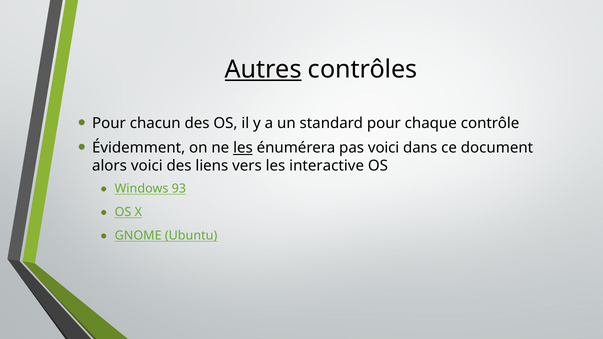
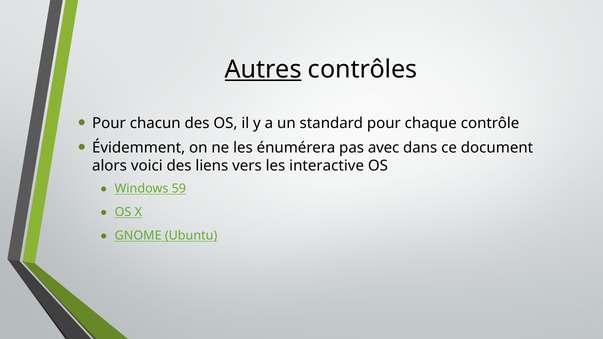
les at (243, 148) underline: present -> none
pas voici: voici -> avec
93: 93 -> 59
